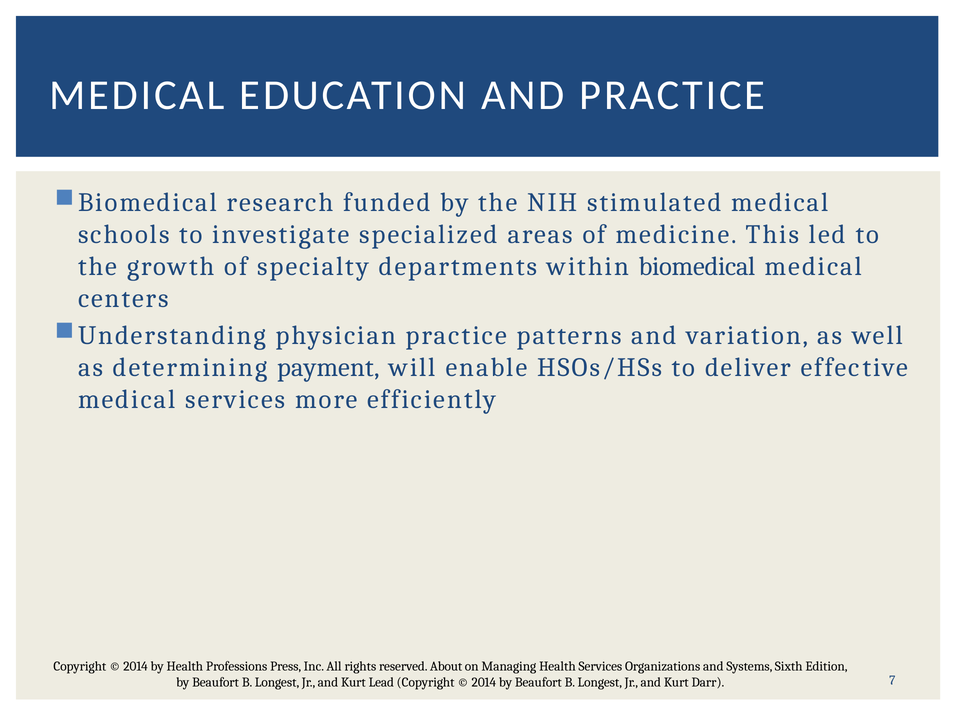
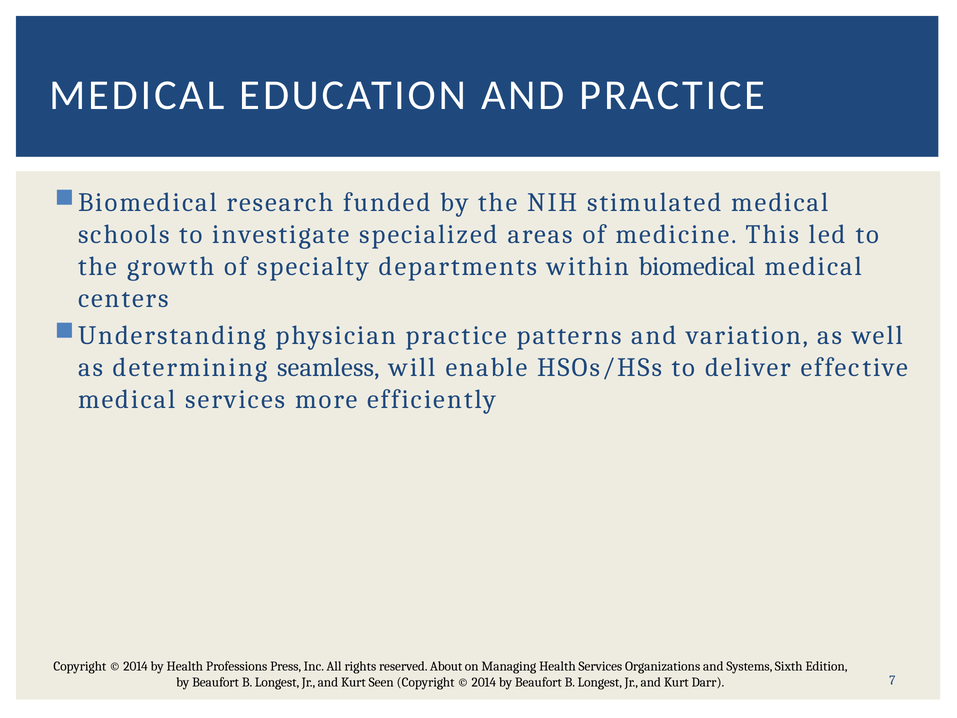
payment: payment -> seamless
Lead: Lead -> Seen
